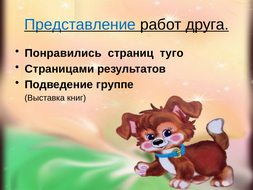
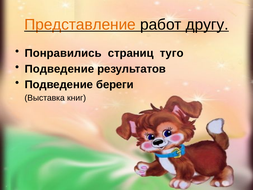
Представление colour: blue -> orange
друга: друга -> другу
Страницами at (59, 69): Страницами -> Подведение
группе: группе -> береги
